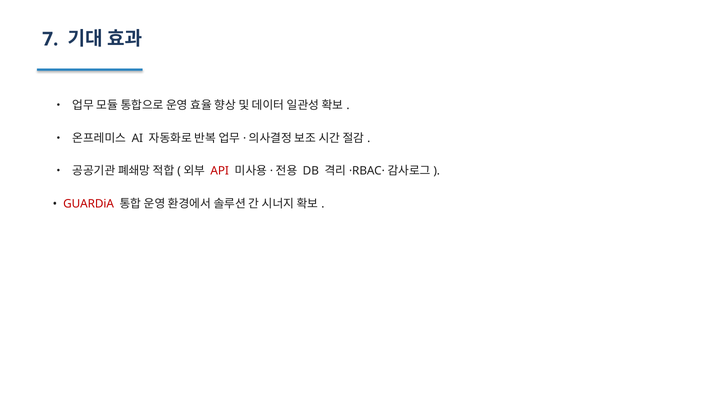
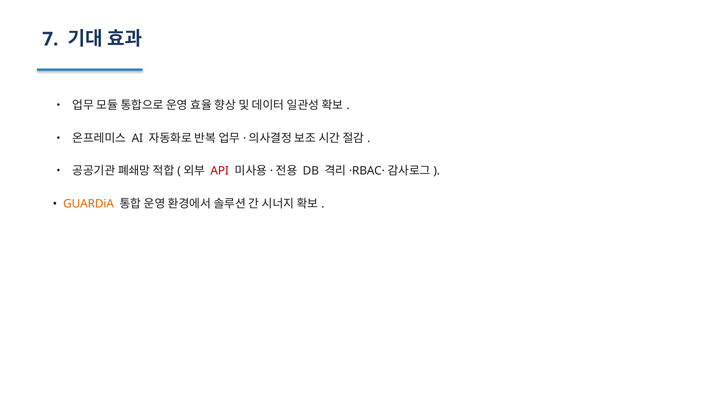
GUARDiA colour: red -> orange
